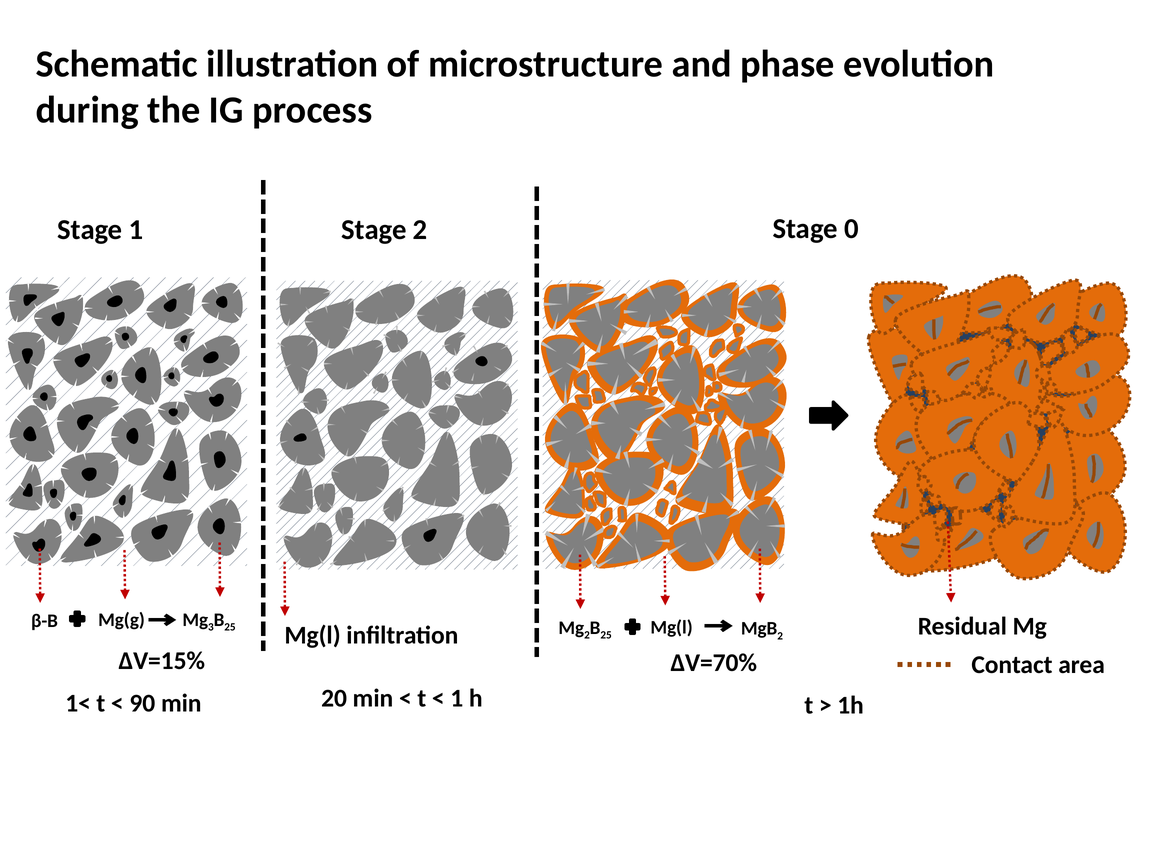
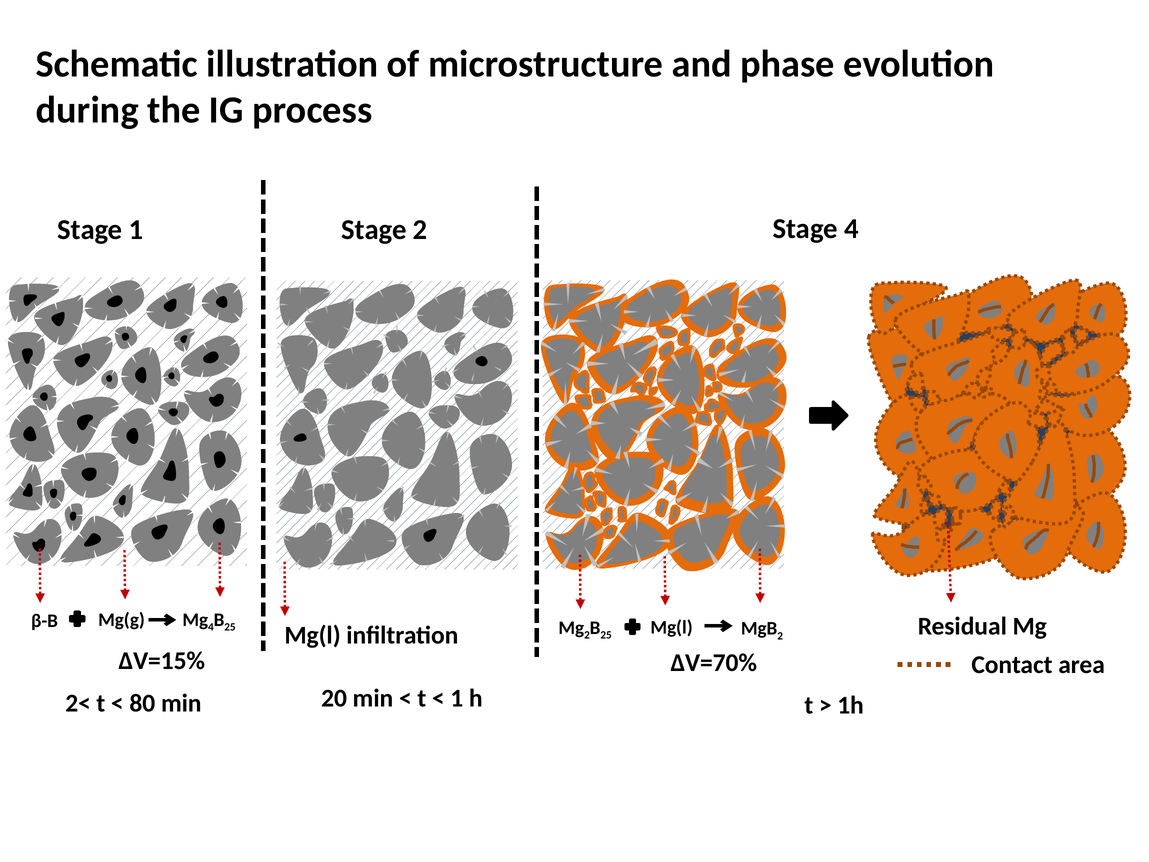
Stage 0: 0 -> 4
Mg 3: 3 -> 4
1<: 1< -> 2<
90: 90 -> 80
